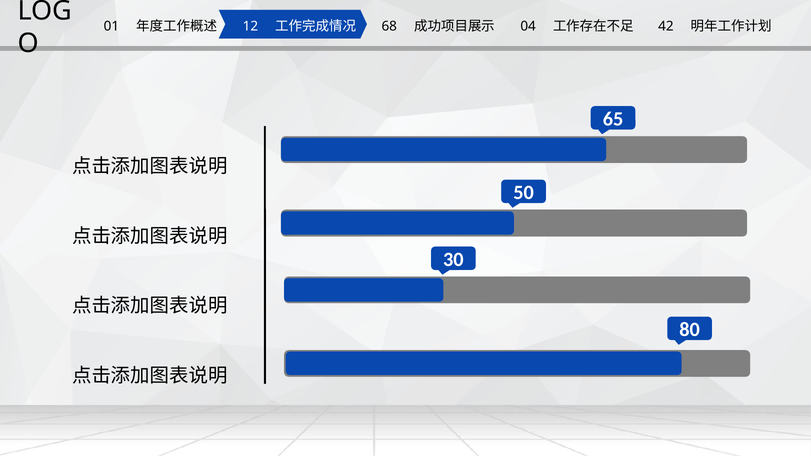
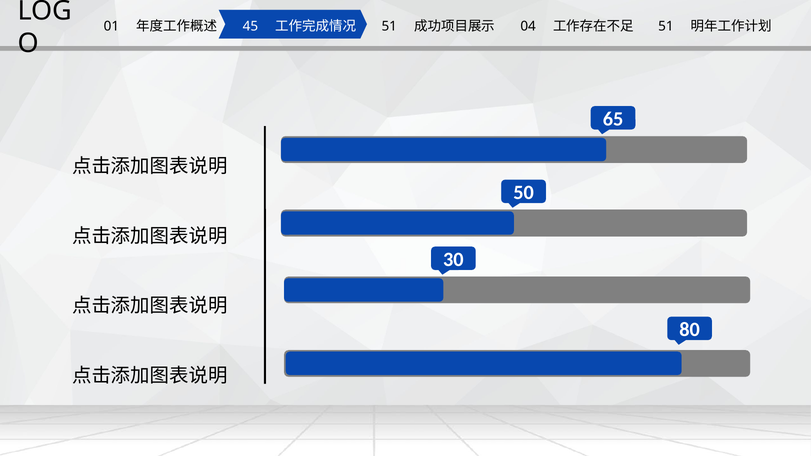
12: 12 -> 45
68 at (389, 26): 68 -> 51
42 at (666, 26): 42 -> 51
